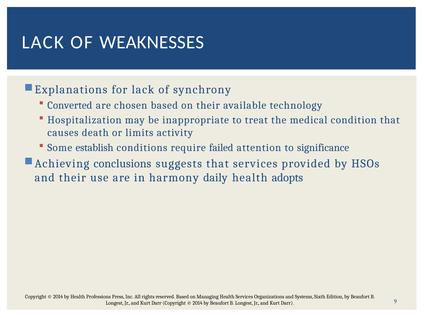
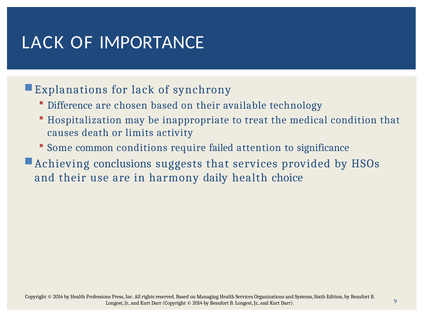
WEAKNESSES: WEAKNESSES -> IMPORTANCE
Converted: Converted -> Difference
establish: establish -> common
adopts: adopts -> choice
